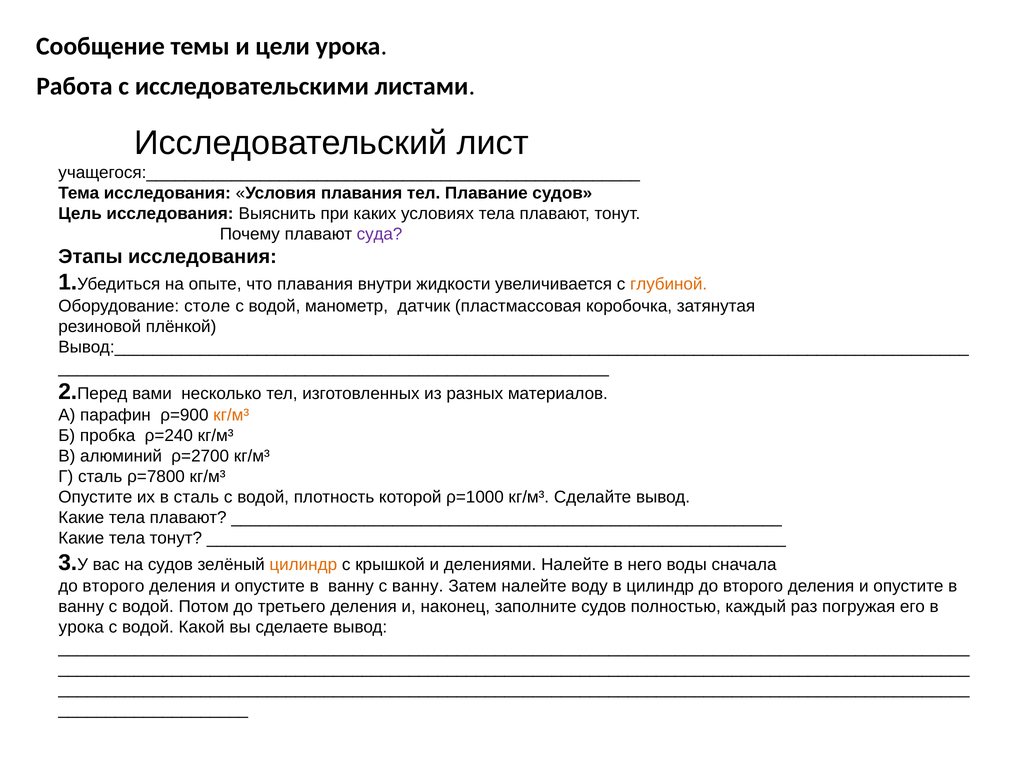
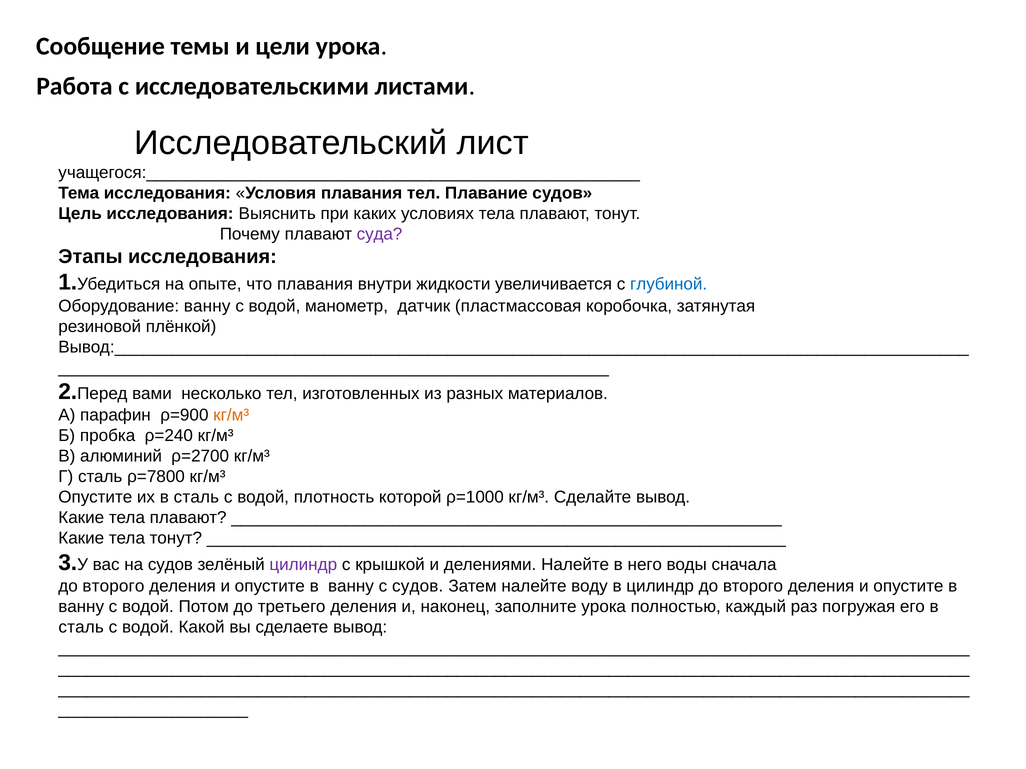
глубиной colour: orange -> blue
Оборудование столе: столе -> ванну
цилиндр at (303, 565) colour: orange -> purple
с ванну: ванну -> судов
заполните судов: судов -> урока
урока at (81, 628): урока -> сталь
